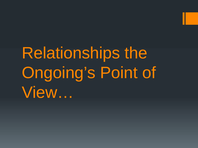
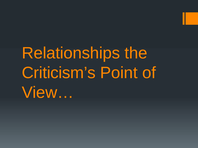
Ongoing’s: Ongoing’s -> Criticism’s
